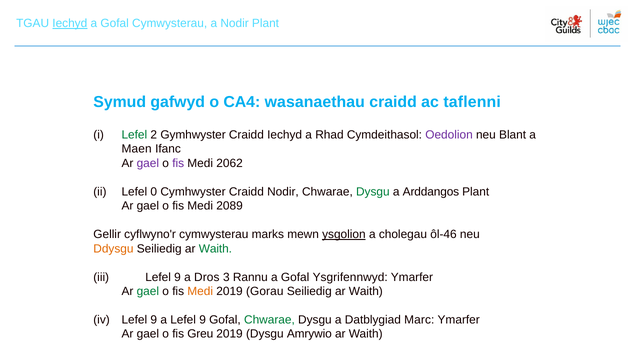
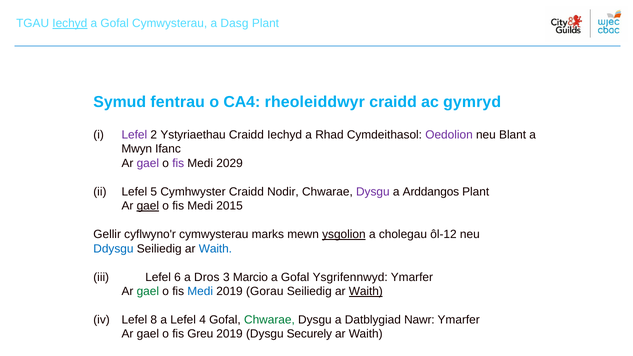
a Nodir: Nodir -> Dasg
gafwyd: gafwyd -> fentrau
wasanaethau: wasanaethau -> rheoleiddwyr
taflenni: taflenni -> gymryd
Lefel at (134, 135) colour: green -> purple
Gymhwyster: Gymhwyster -> Ystyriaethau
Maen: Maen -> Mwyn
2062: 2062 -> 2029
0: 0 -> 5
Dysgu at (373, 192) colour: green -> purple
gael at (148, 206) underline: none -> present
2089: 2089 -> 2015
ôl-46: ôl-46 -> ôl-12
Ddysgu colour: orange -> blue
Waith at (215, 249) colour: green -> blue
iii Lefel 9: 9 -> 6
Rannu: Rannu -> Marcio
Medi at (200, 291) colour: orange -> blue
Waith at (366, 291) underline: none -> present
iv Lefel 9: 9 -> 8
a Lefel 9: 9 -> 4
Marc: Marc -> Nawr
Amrywio: Amrywio -> Securely
